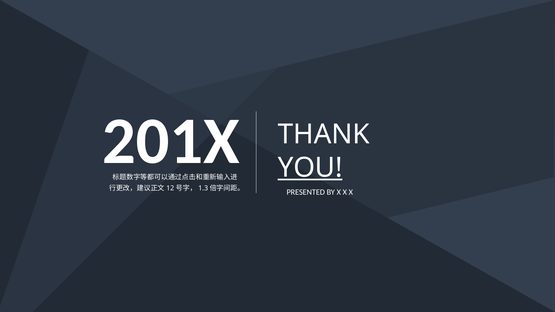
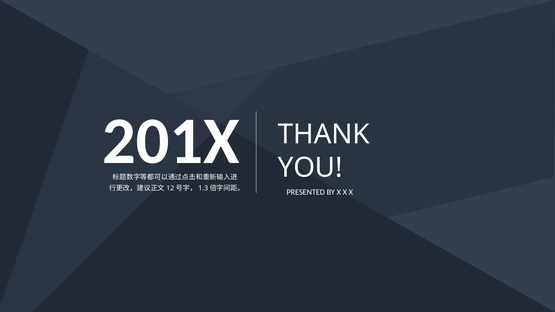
YOU underline: present -> none
